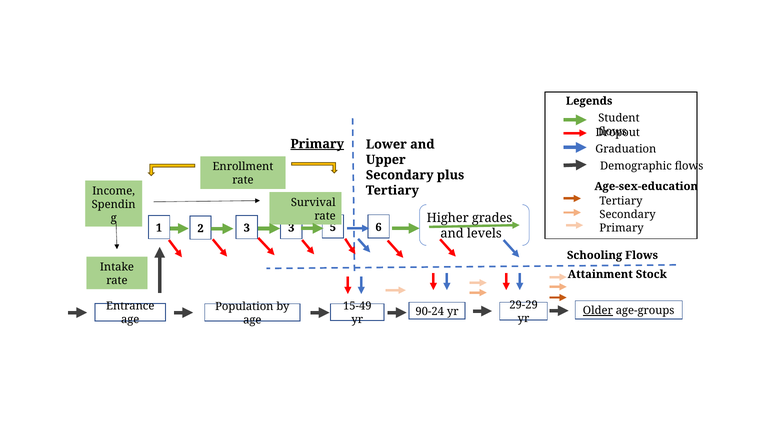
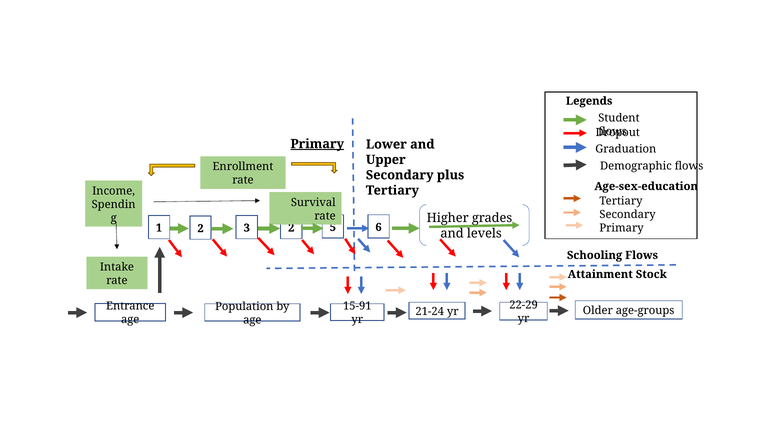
3 3: 3 -> 2
29-29: 29-29 -> 22-29
15-49: 15-49 -> 15-91
Older underline: present -> none
90-24: 90-24 -> 21-24
